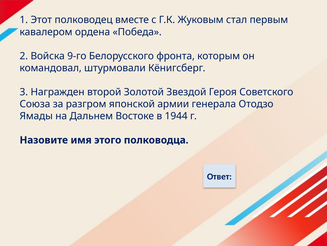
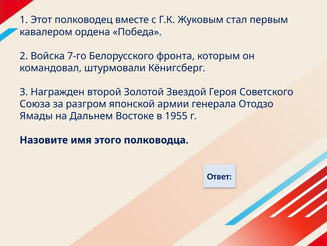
9-го: 9-го -> 7-го
1944: 1944 -> 1955
